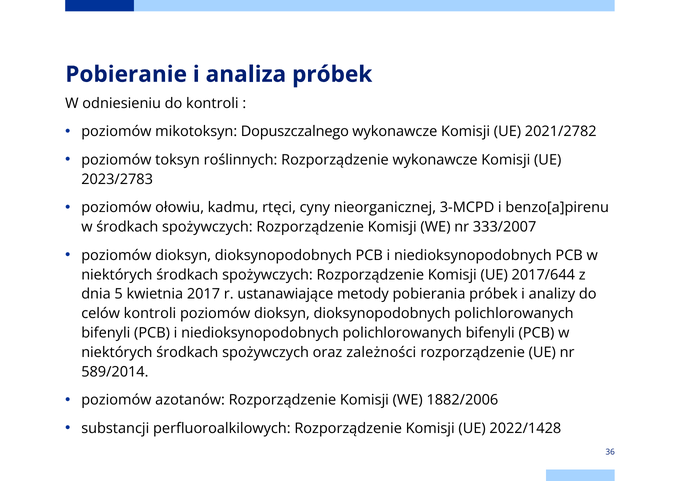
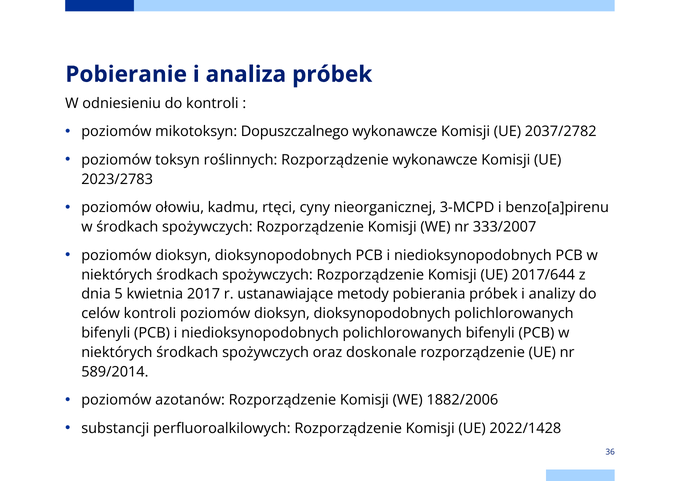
2021/2782: 2021/2782 -> 2037/2782
zależności: zależności -> doskonale
